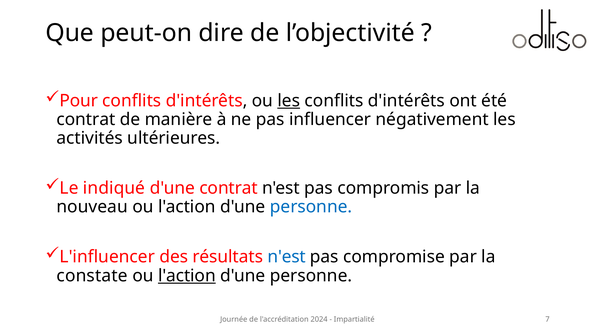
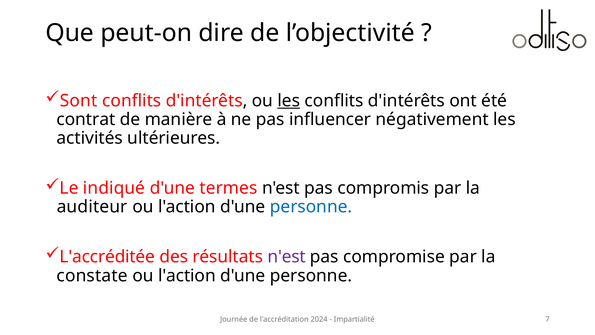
Pour: Pour -> Sont
d'une contrat: contrat -> termes
nouveau: nouveau -> auditeur
L'influencer: L'influencer -> L'accréditée
n'est at (287, 257) colour: blue -> purple
l'action at (187, 275) underline: present -> none
